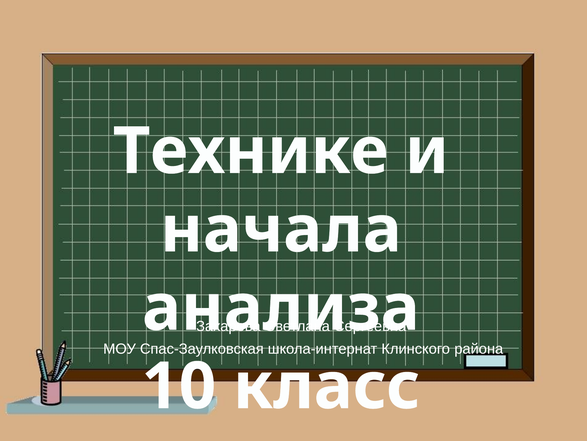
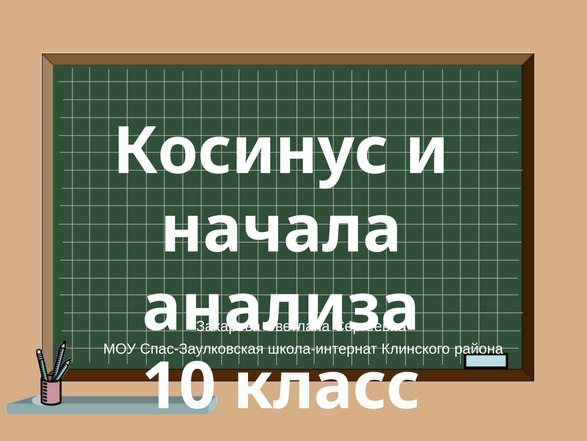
Технике: Технике -> Косинус
